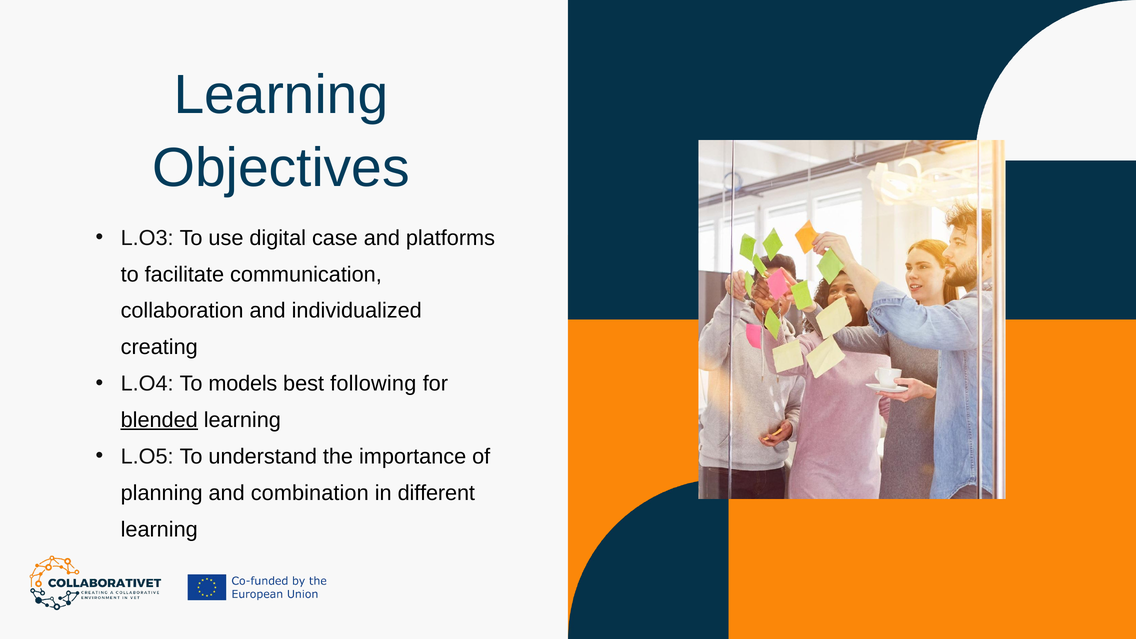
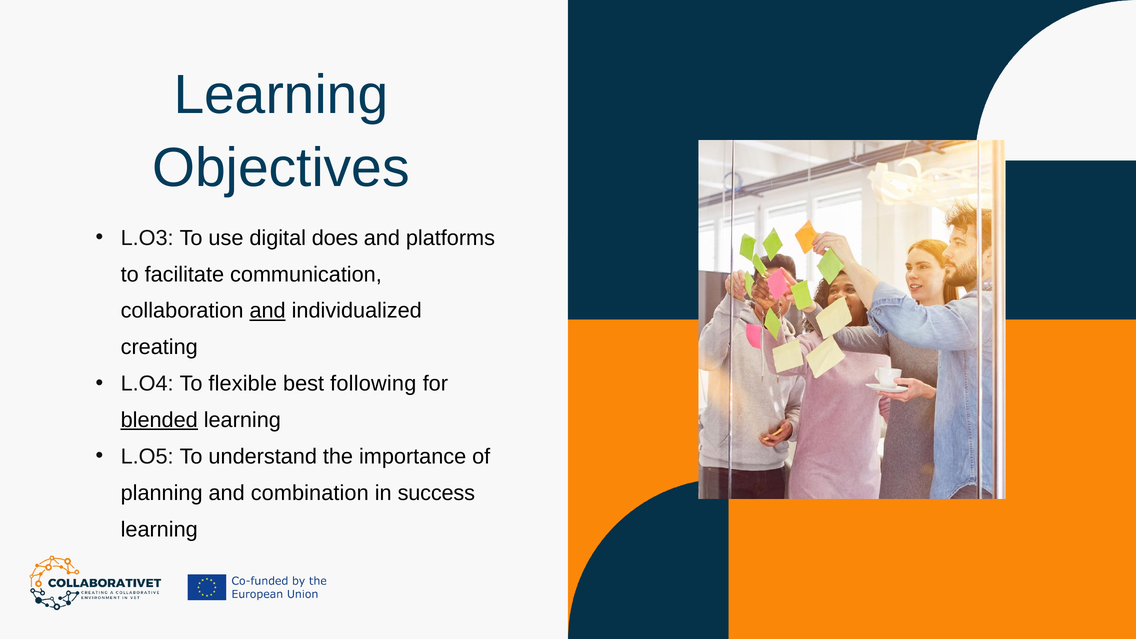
case: case -> does
and at (268, 311) underline: none -> present
models: models -> flexible
different: different -> success
